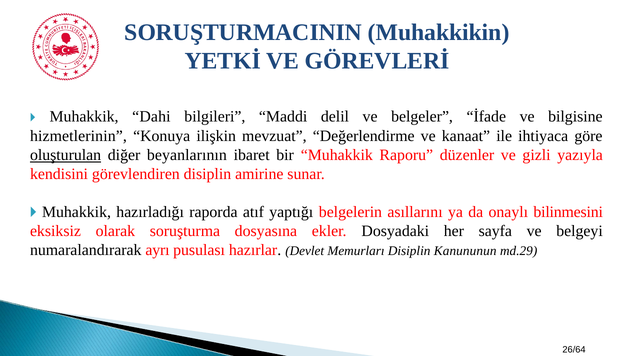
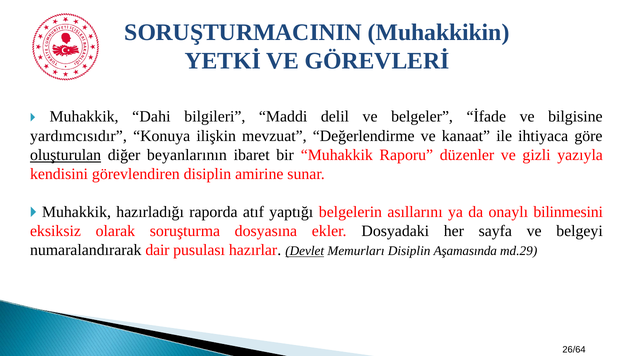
hizmetlerinin: hizmetlerinin -> yardımcısıdır
ayrı: ayrı -> dair
Devlet underline: none -> present
Kanununun: Kanununun -> Aşamasında
